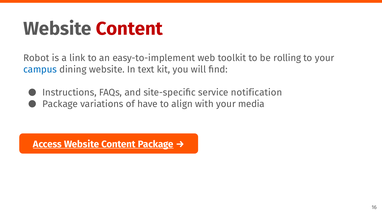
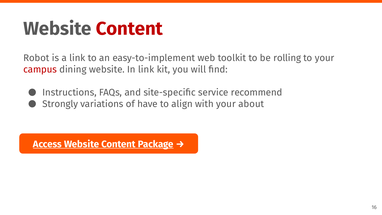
campus colour: blue -> red
In text: text -> link
notification: notification -> recommend
Package at (60, 104): Package -> Strongly
media: media -> about
